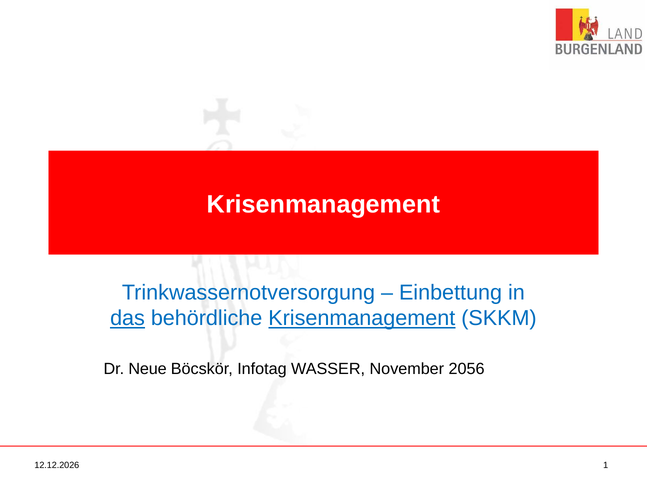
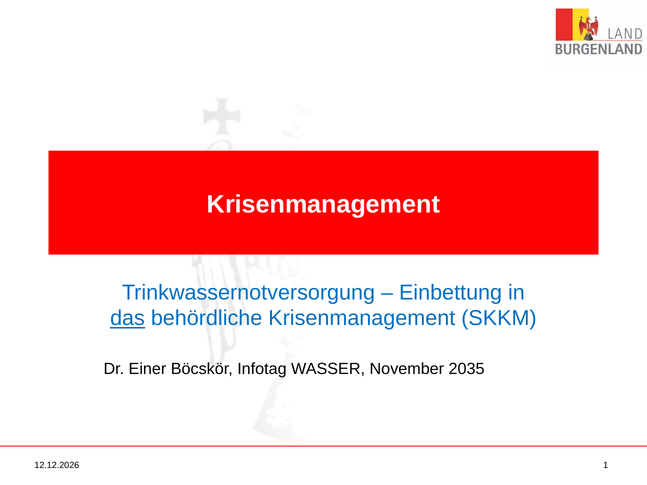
Krisenmanagement at (362, 319) underline: present -> none
Neue: Neue -> Einer
2056: 2056 -> 2035
